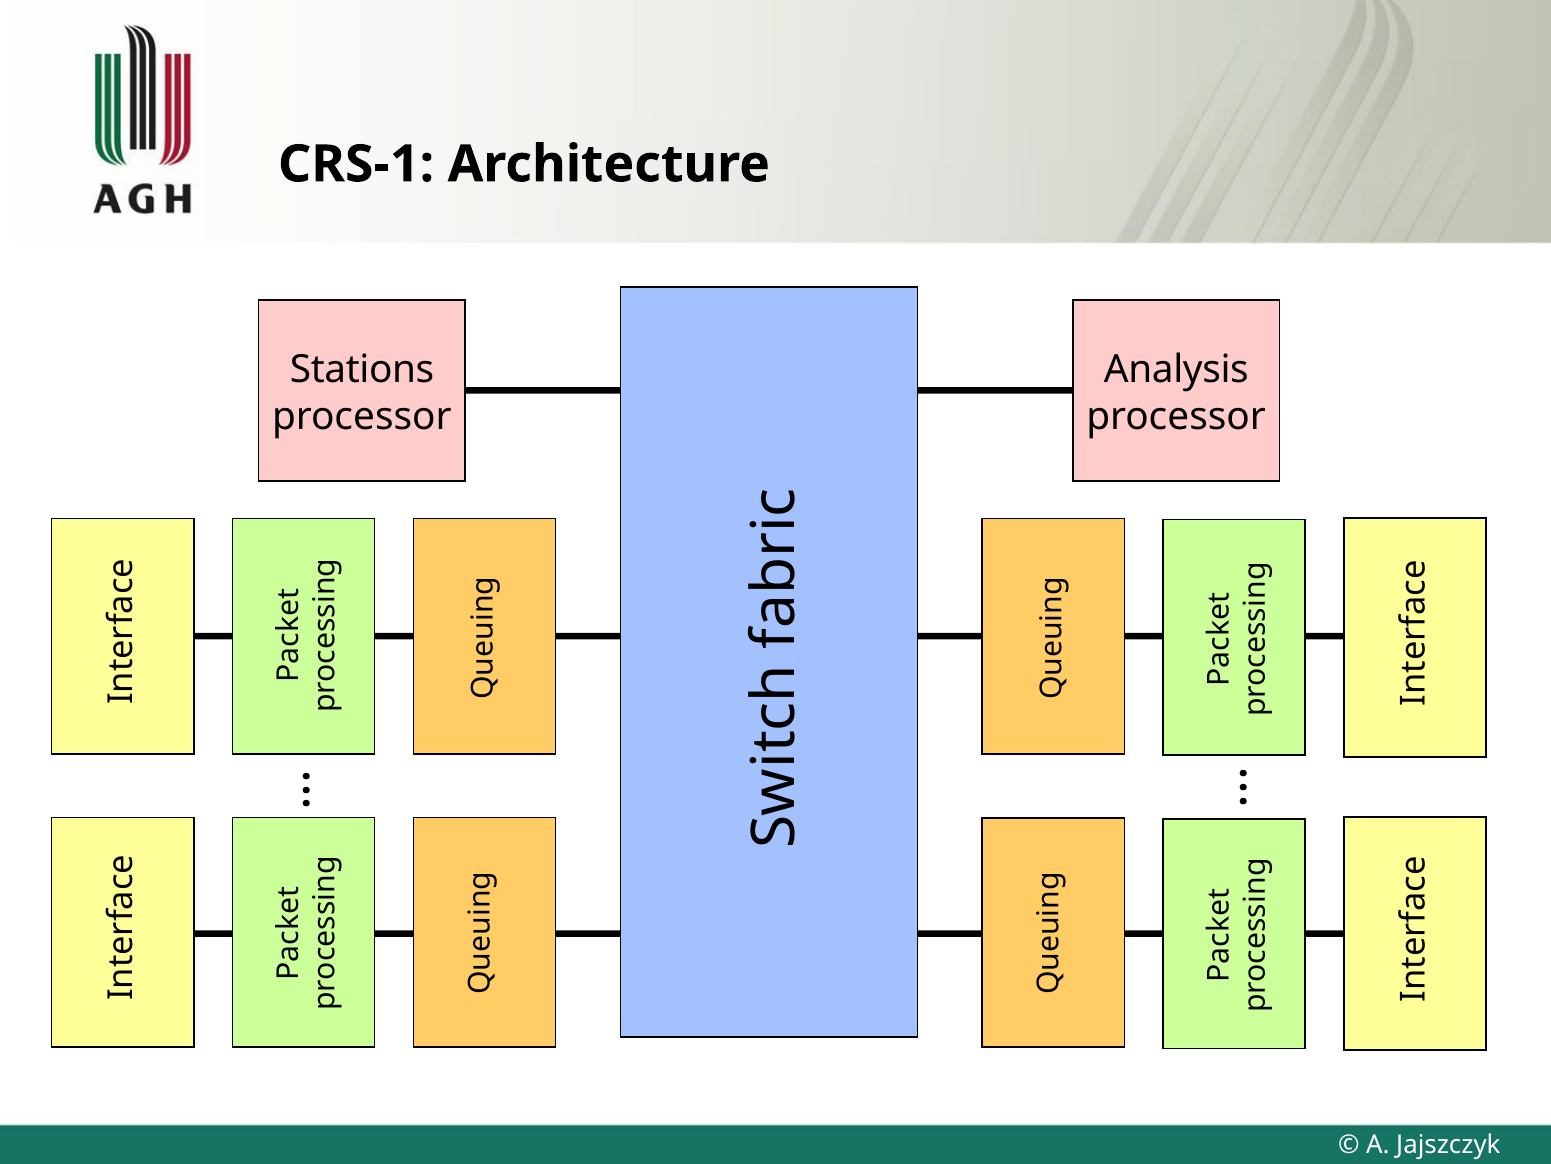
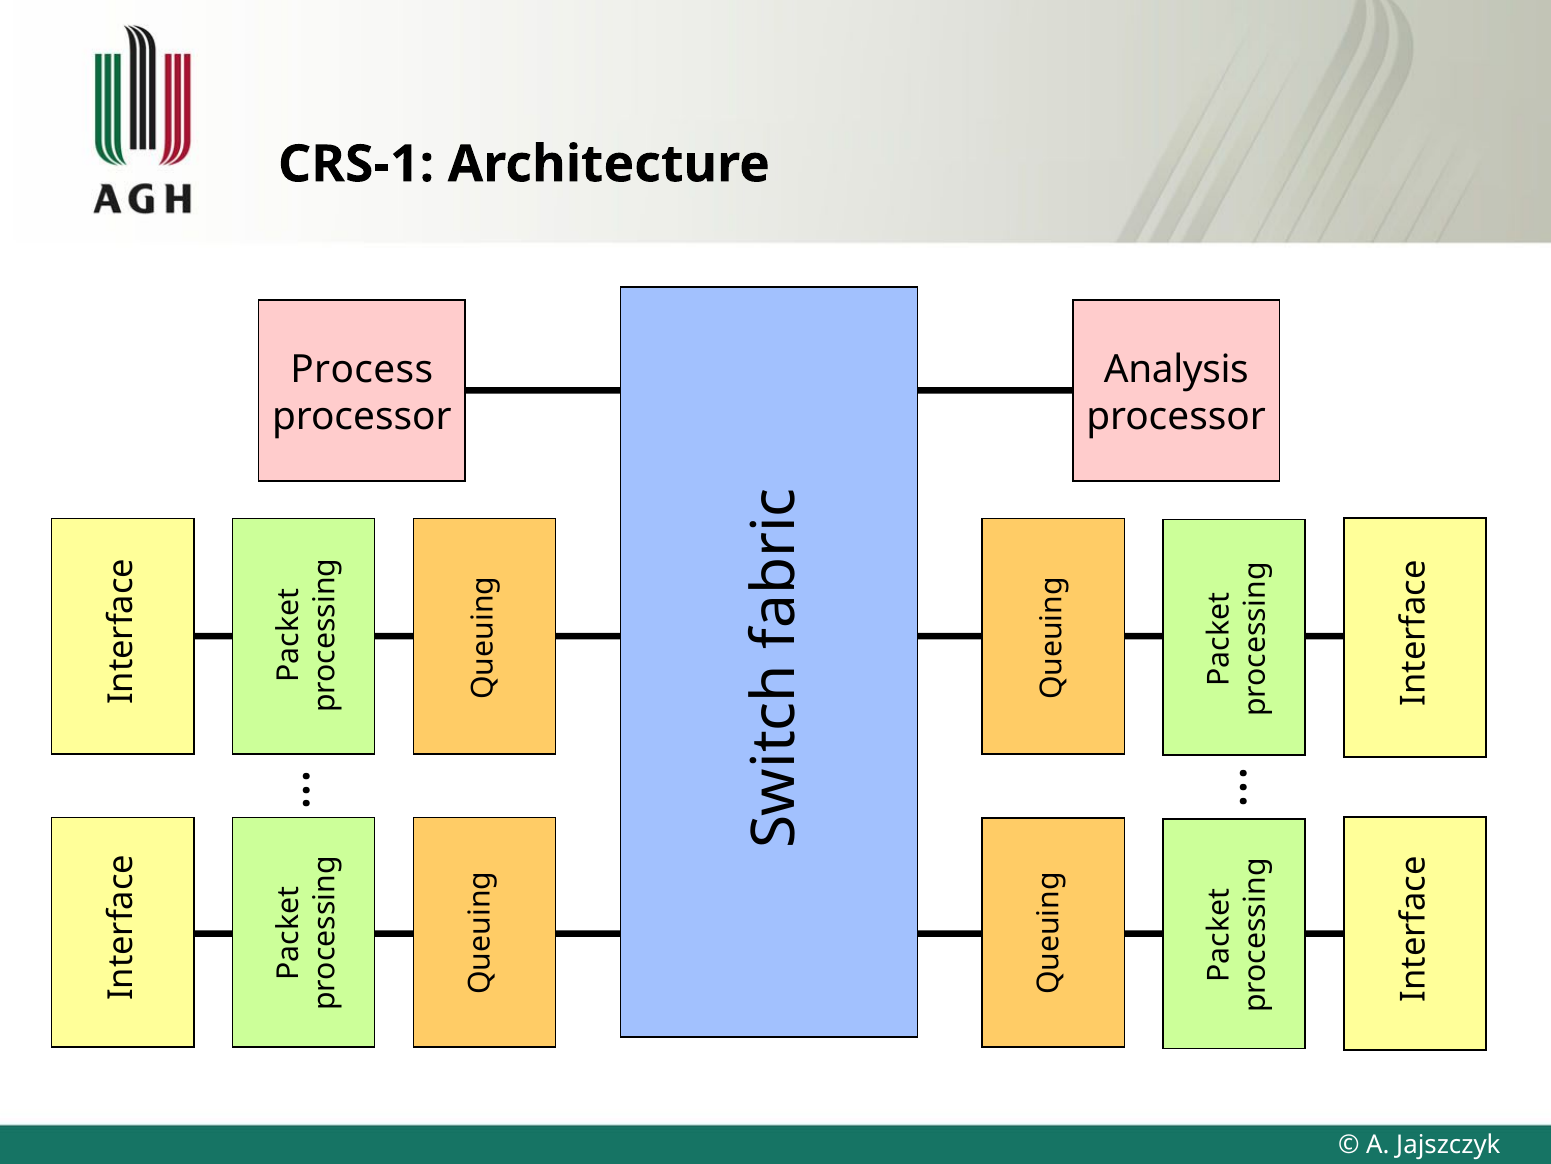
Stations: Stations -> Process
